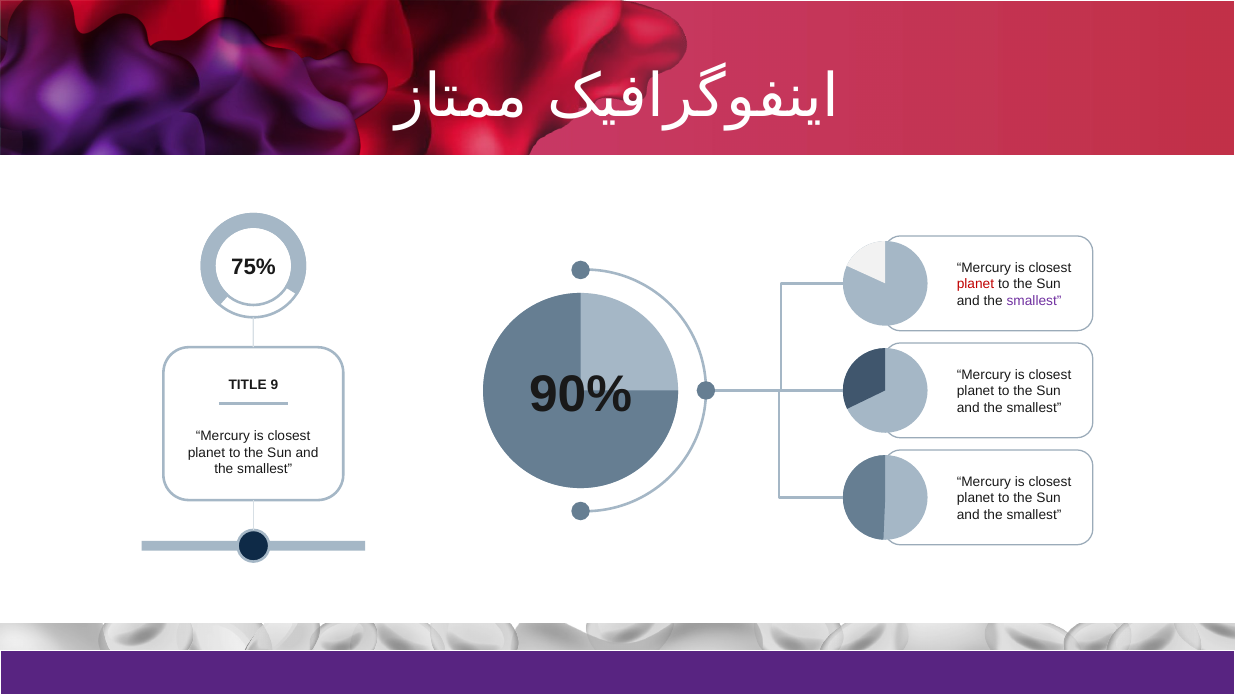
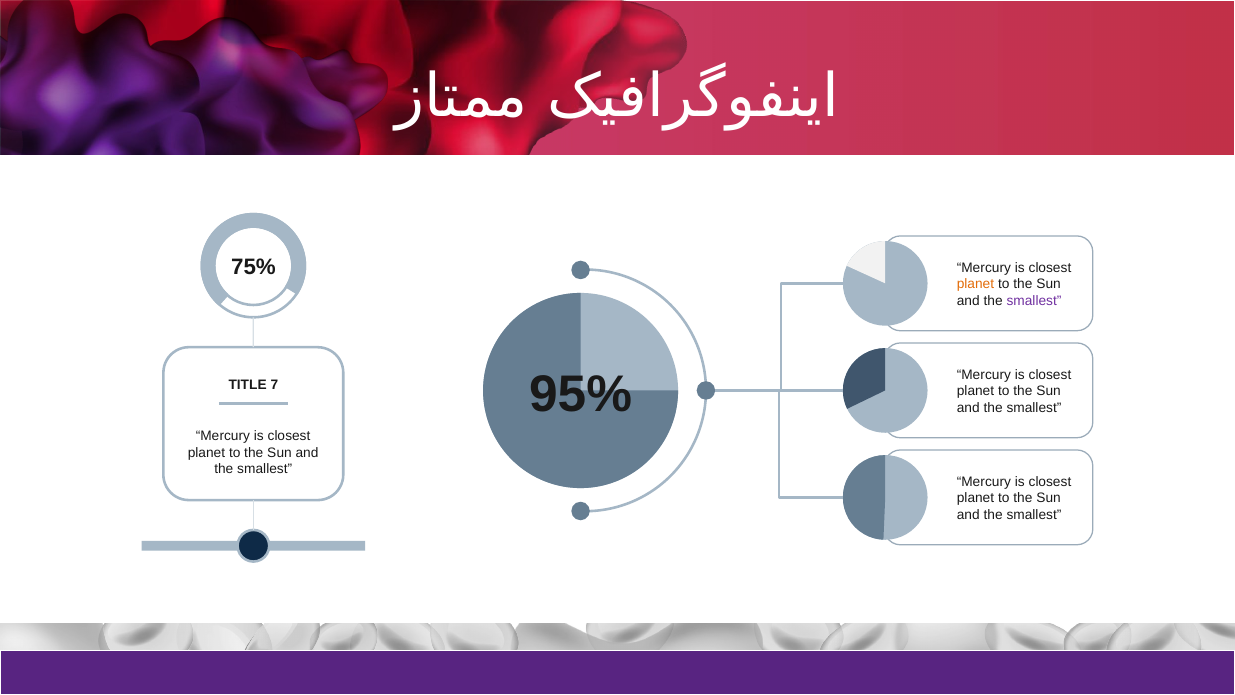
planet at (975, 284) colour: red -> orange
90%: 90% -> 95%
9: 9 -> 7
